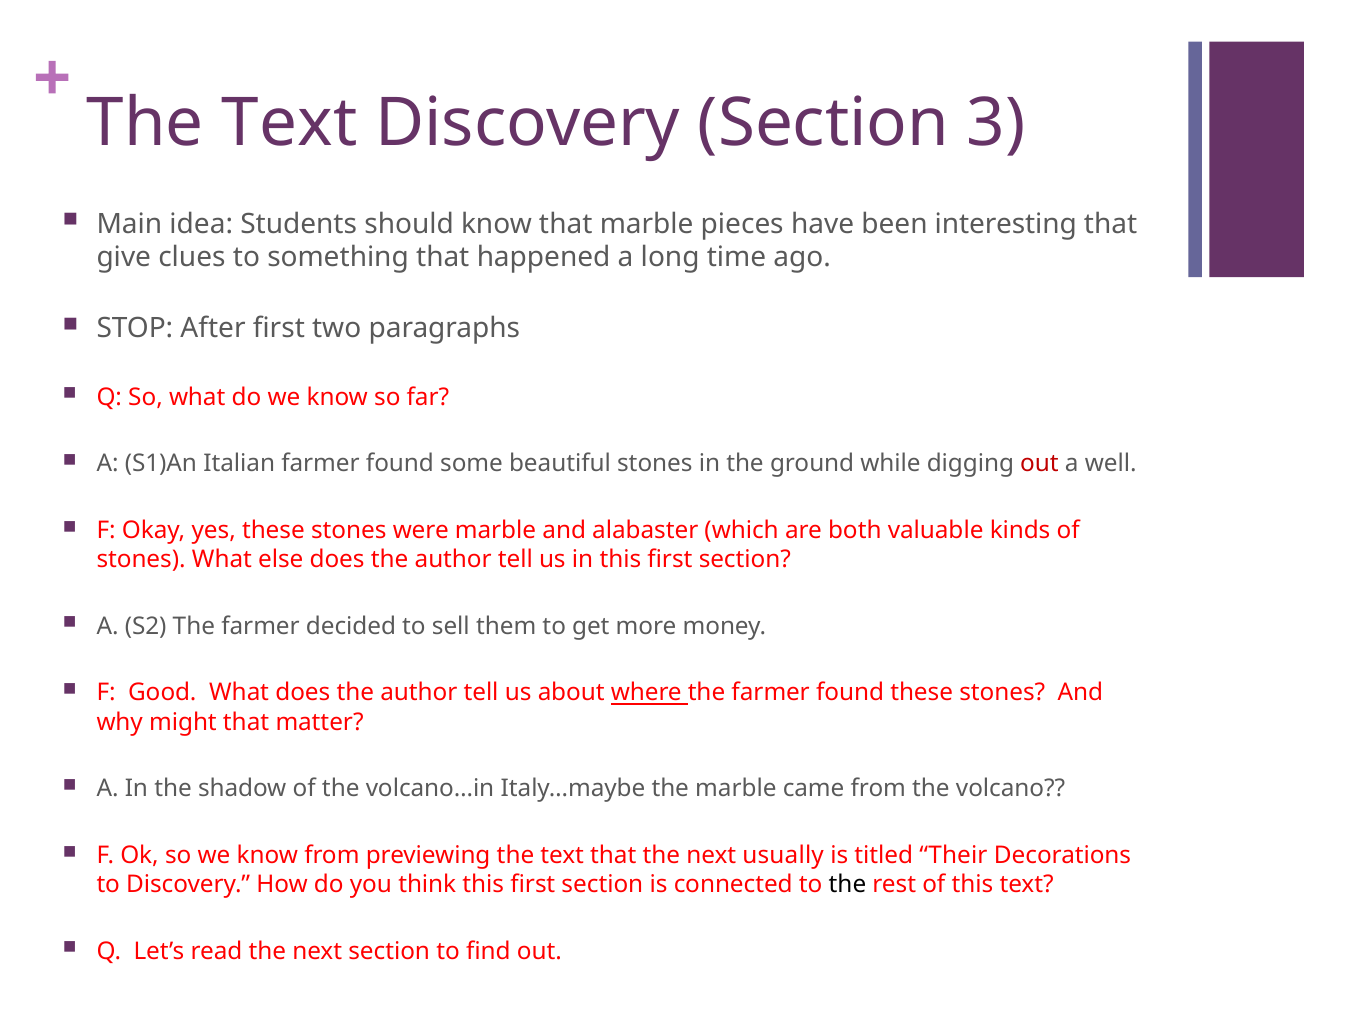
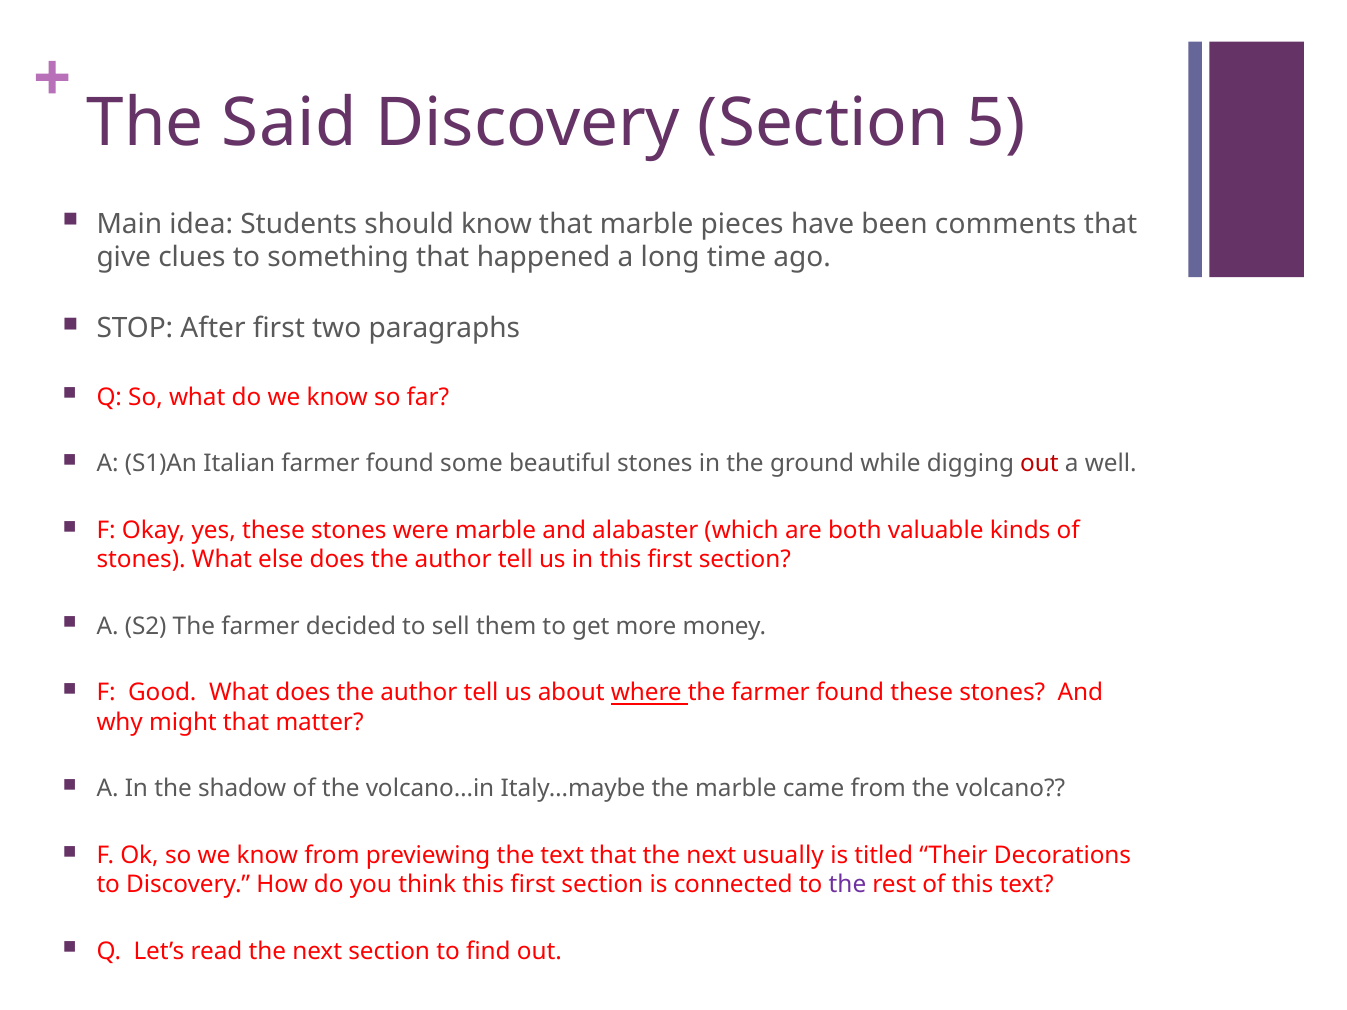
Text at (290, 123): Text -> Said
3: 3 -> 5
interesting: interesting -> comments
the at (847, 885) colour: black -> purple
